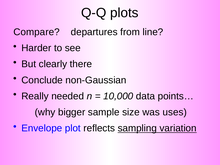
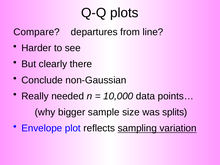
uses: uses -> splits
